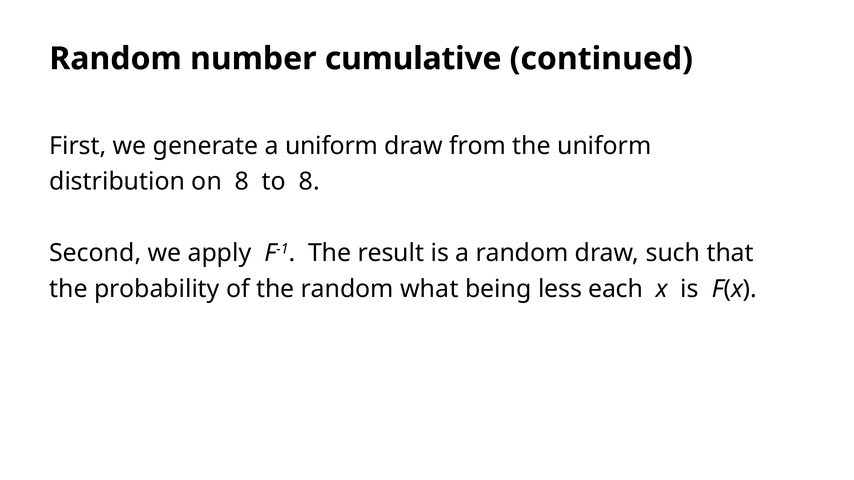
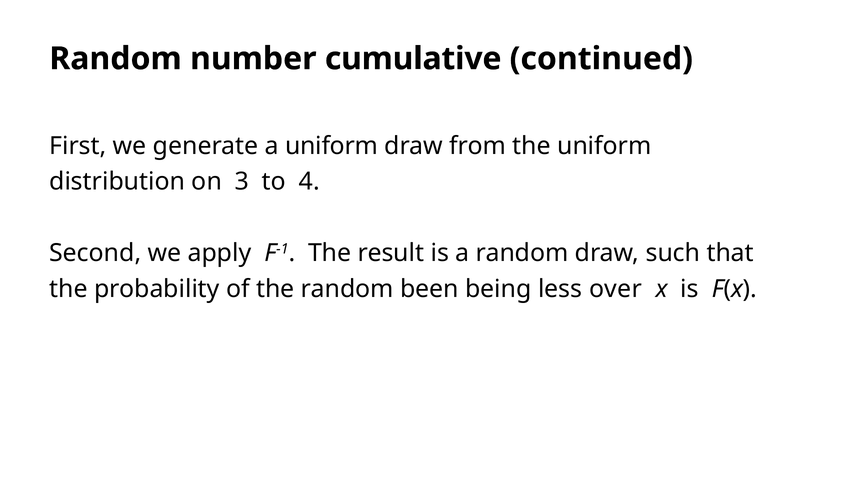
on 8: 8 -> 3
to 8: 8 -> 4
what: what -> been
each: each -> over
